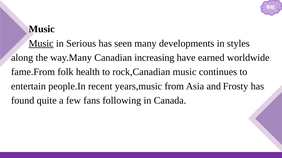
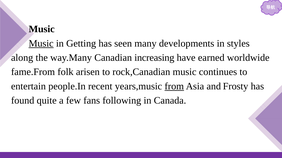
Serious: Serious -> Getting
health: health -> arisen
from underline: none -> present
